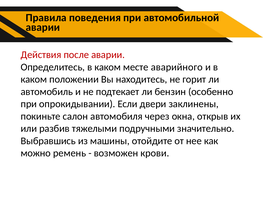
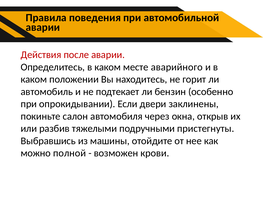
значительно: значительно -> пристегнуты
ремень: ремень -> полной
